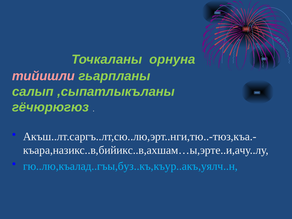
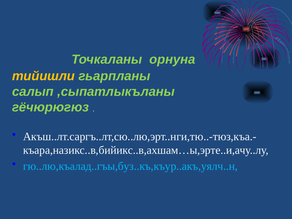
тийишли colour: pink -> yellow
